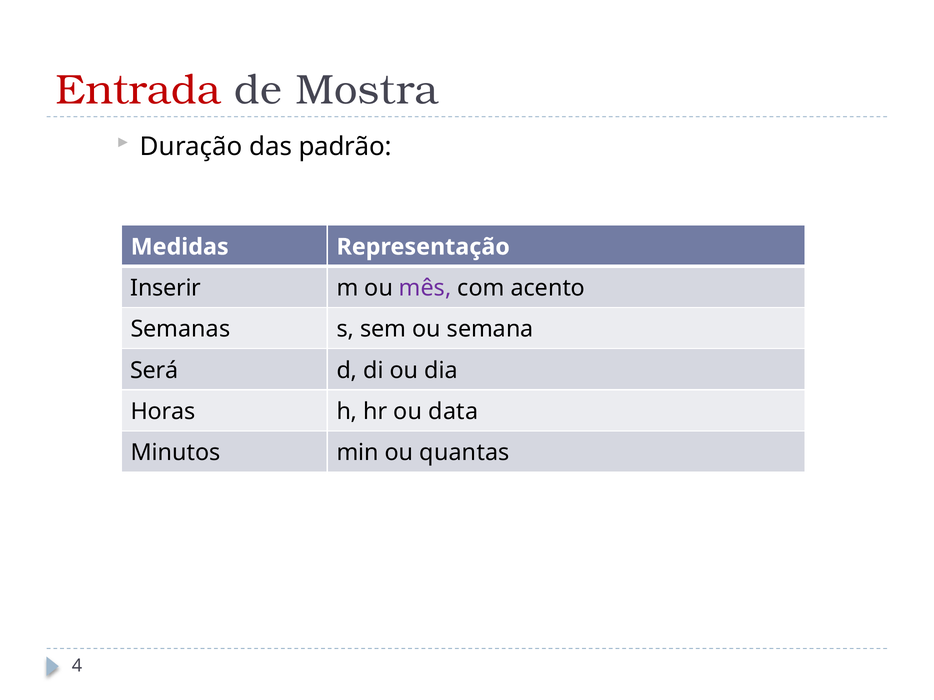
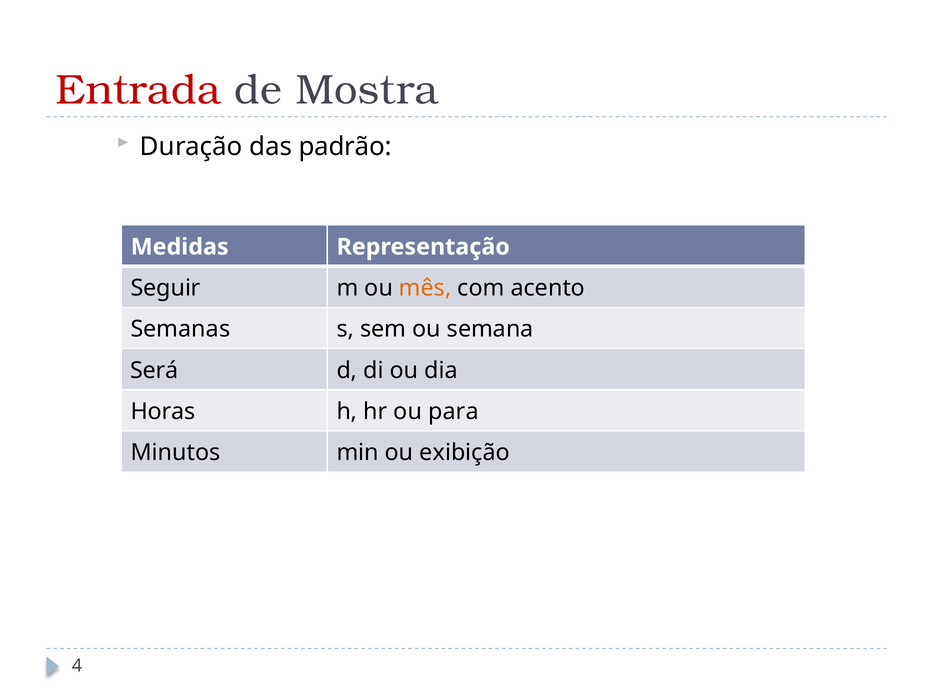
Inserir: Inserir -> Seguir
mês colour: purple -> orange
data: data -> para
quantas: quantas -> exibição
